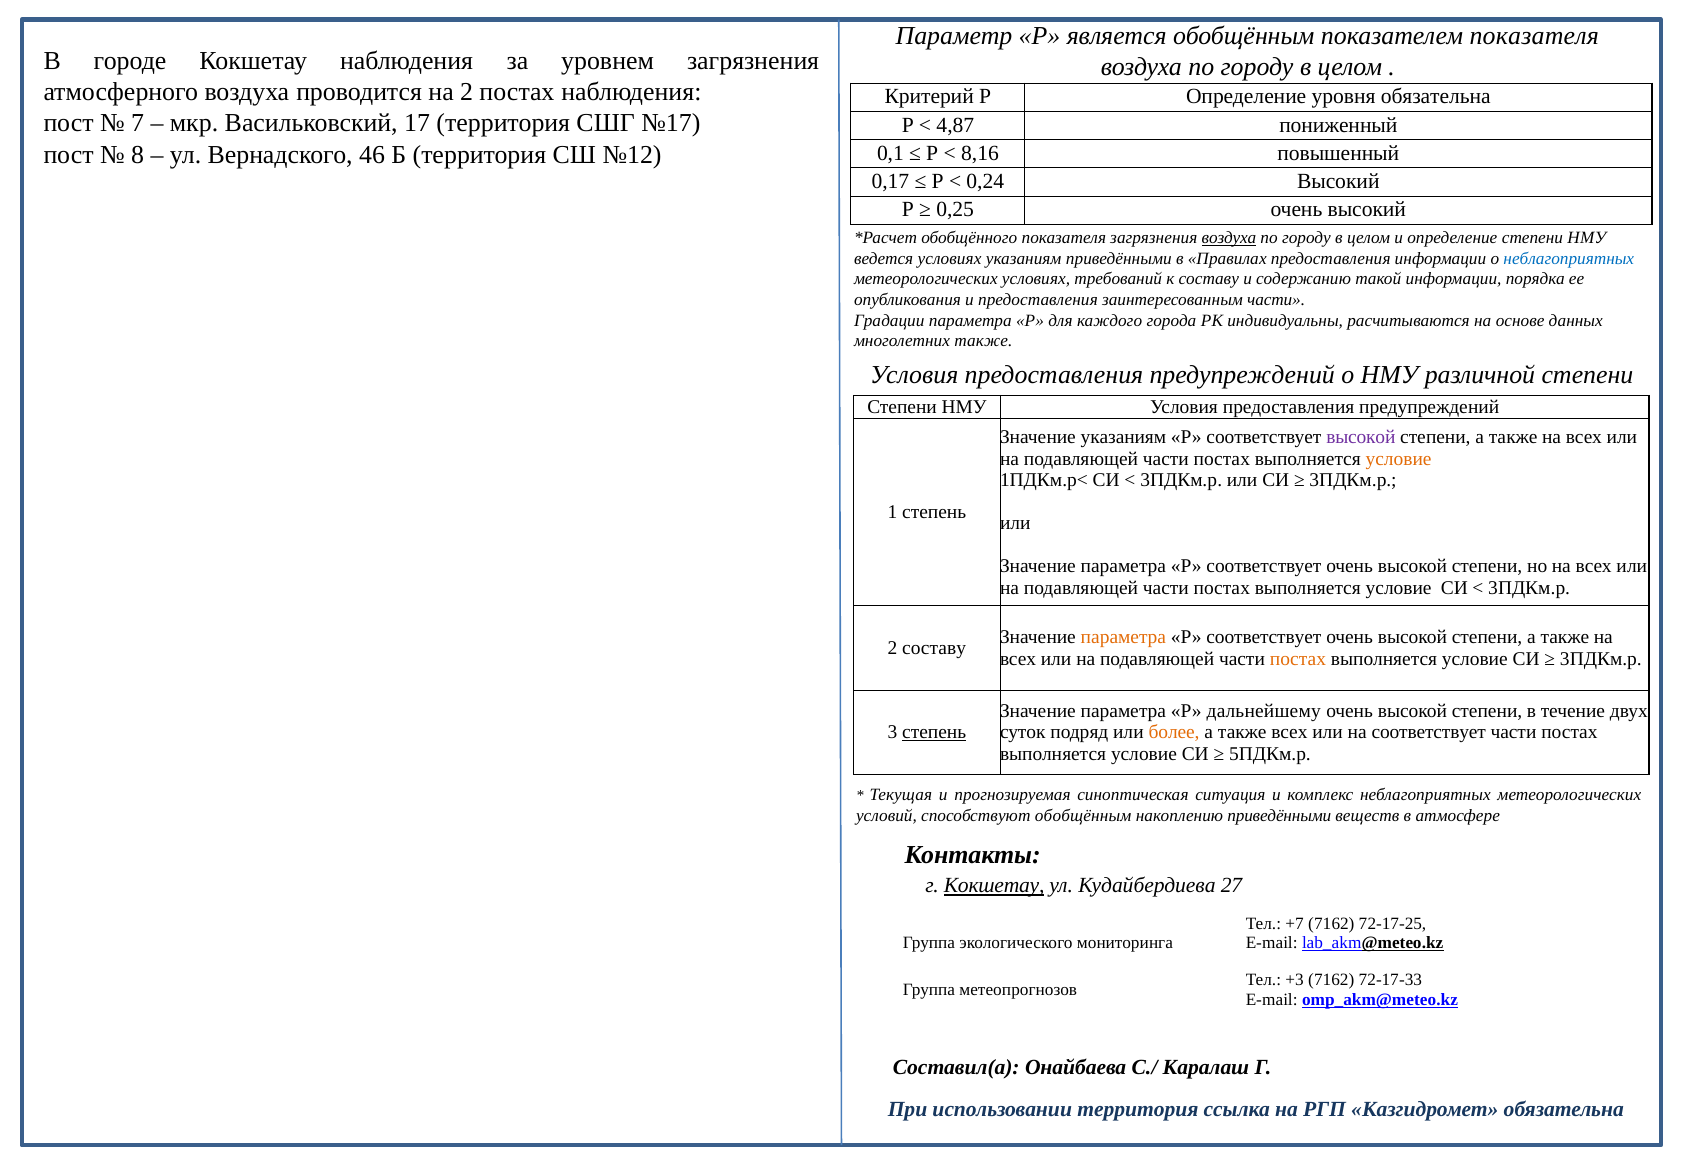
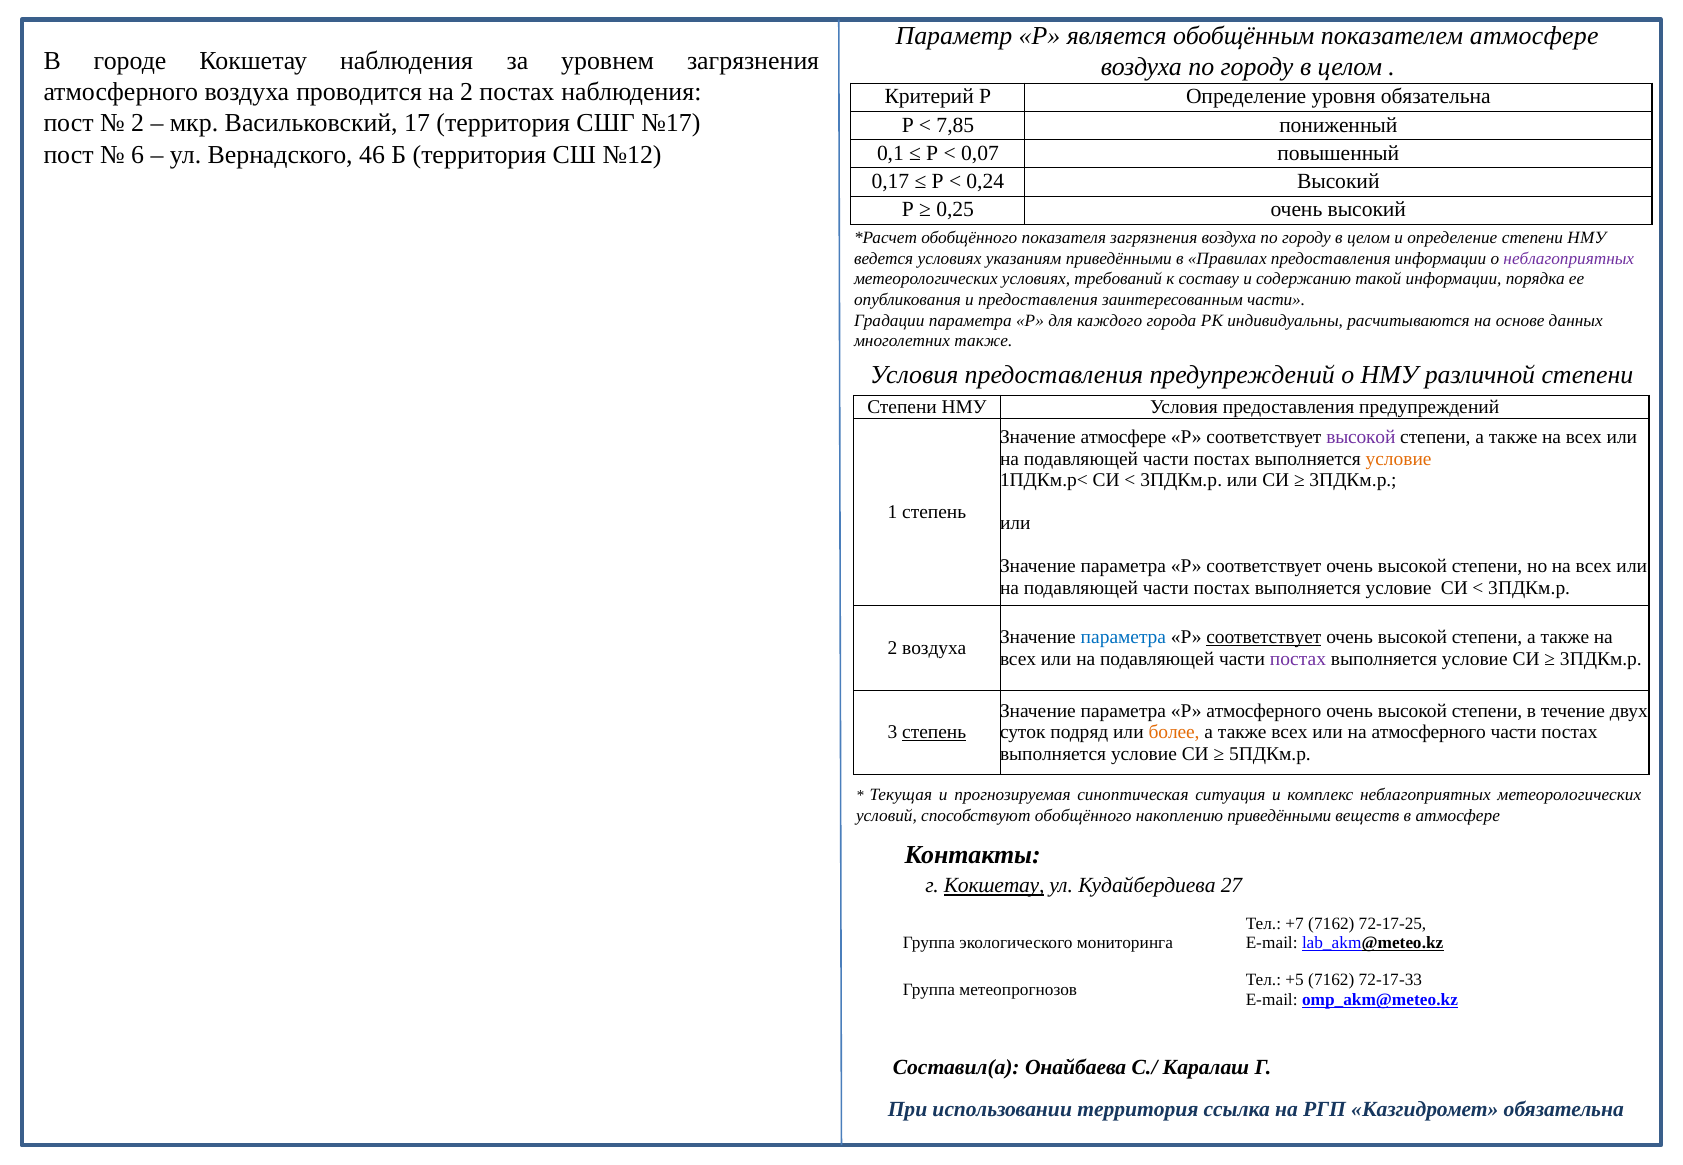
показателем показателя: показателя -> атмосфере
7 at (138, 123): 7 -> 2
4,87: 4,87 -> 7,85
8: 8 -> 6
8,16: 8,16 -> 0,07
воздуха at (1229, 238) underline: present -> none
неблагоприятных at (1569, 258) colour: blue -> purple
Значение указаниям: указаниям -> атмосфере
параметра at (1123, 637) colour: orange -> blue
соответствует at (1264, 637) underline: none -> present
2 составу: составу -> воздуха
постах at (1298, 659) colour: orange -> purple
Р дальнейшему: дальнейшему -> атмосферного
на соответствует: соответствует -> атмосферного
способствуют обобщённым: обобщённым -> обобщённого
+3: +3 -> +5
